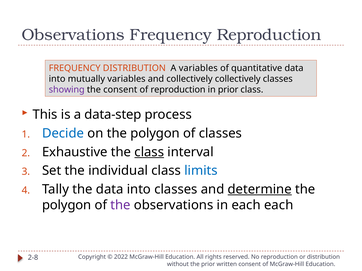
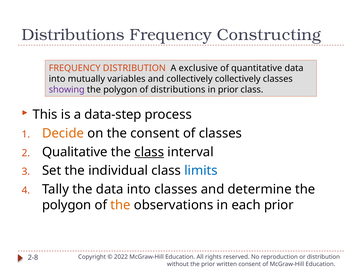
Observations at (73, 35): Observations -> Distributions
Frequency Reproduction: Reproduction -> Constructing
A variables: variables -> exclusive
consent at (120, 90): consent -> polygon
of reproduction: reproduction -> distributions
Decide colour: blue -> orange
on the polygon: polygon -> consent
Exhaustive: Exhaustive -> Qualitative
determine underline: present -> none
the at (120, 205) colour: purple -> orange
each each: each -> prior
